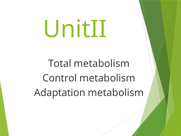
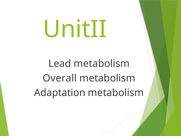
Total: Total -> Lead
Control: Control -> Overall
